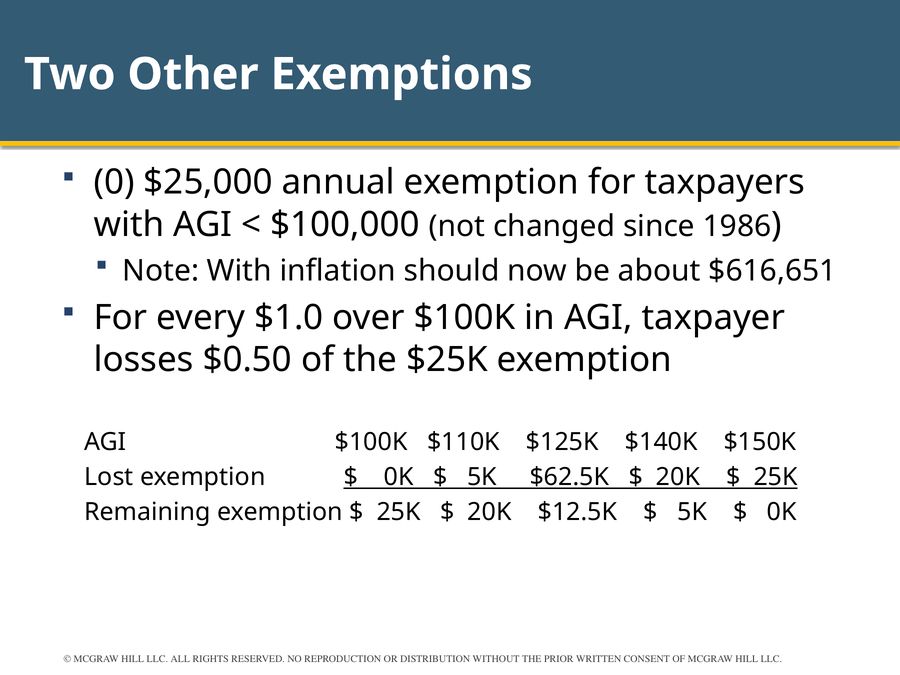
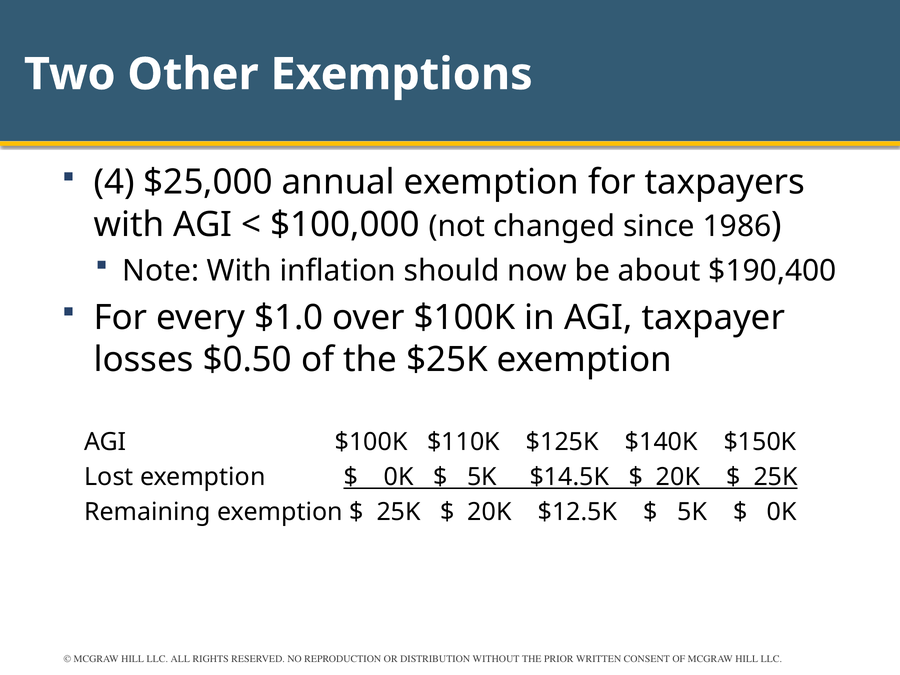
0: 0 -> 4
$616,651: $616,651 -> $190,400
$62.5K: $62.5K -> $14.5K
